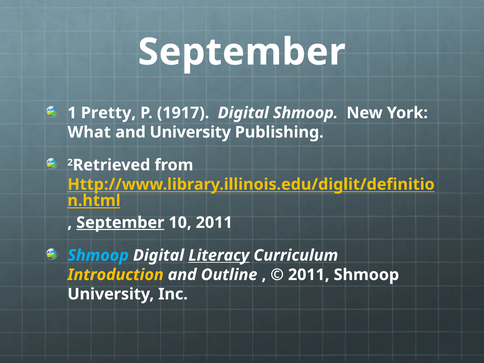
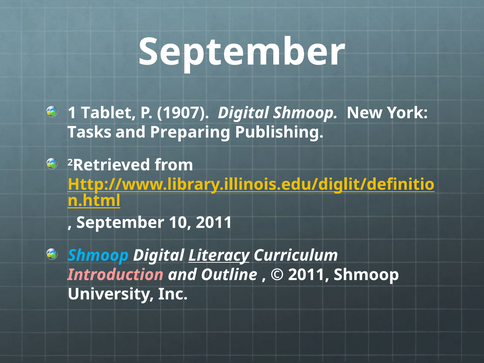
Pretty: Pretty -> Tablet
1917: 1917 -> 1907
What: What -> Tasks
and University: University -> Preparing
September at (120, 223) underline: present -> none
Introduction colour: yellow -> pink
